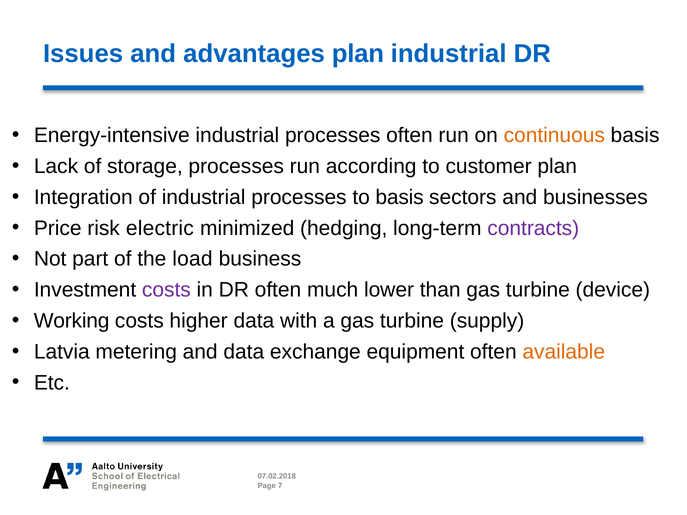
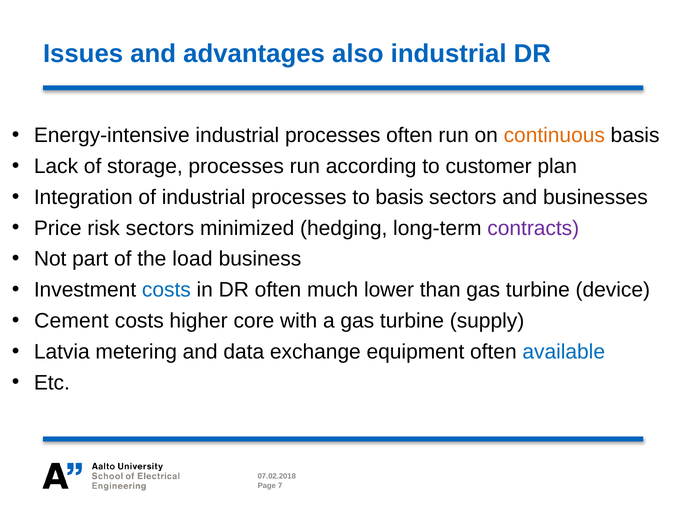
advantages plan: plan -> also
risk electric: electric -> sectors
costs at (166, 290) colour: purple -> blue
Working: Working -> Cement
higher data: data -> core
available colour: orange -> blue
